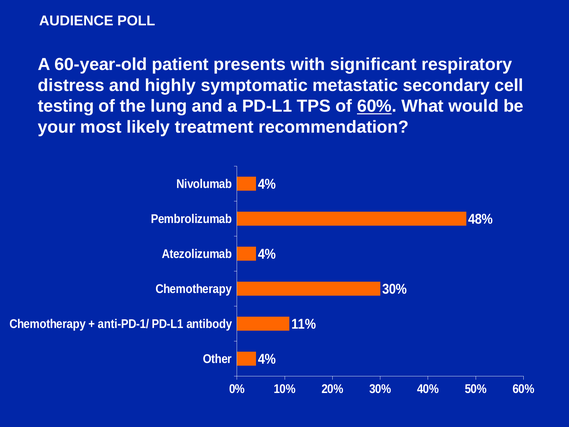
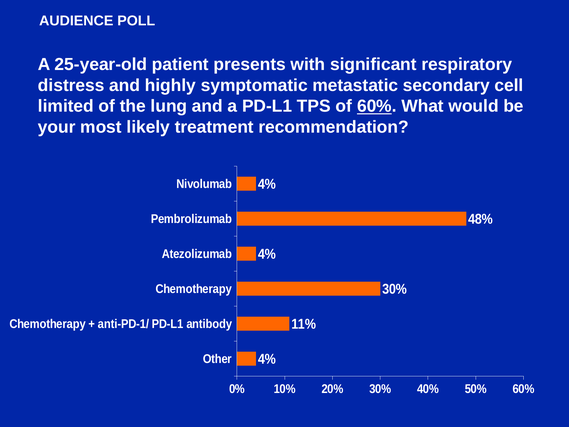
60-year-old: 60-year-old -> 25-year-old
testing: testing -> limited
